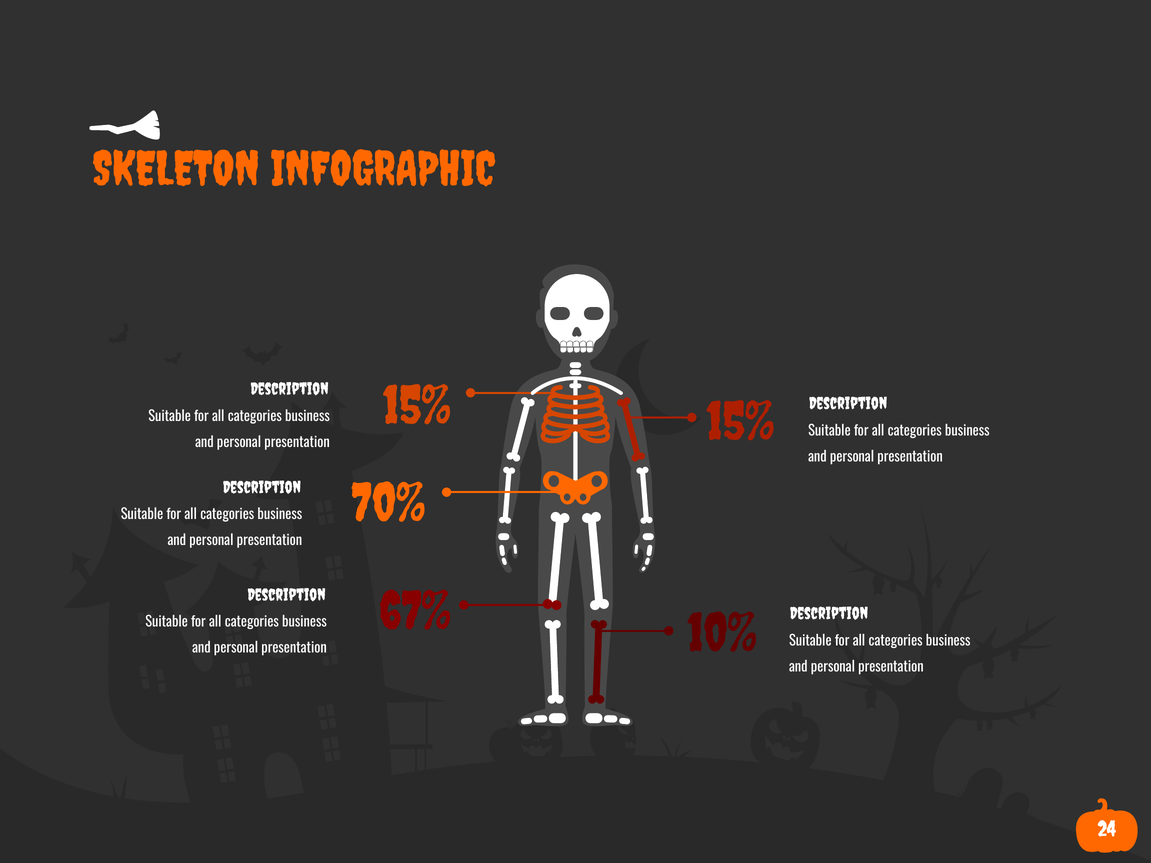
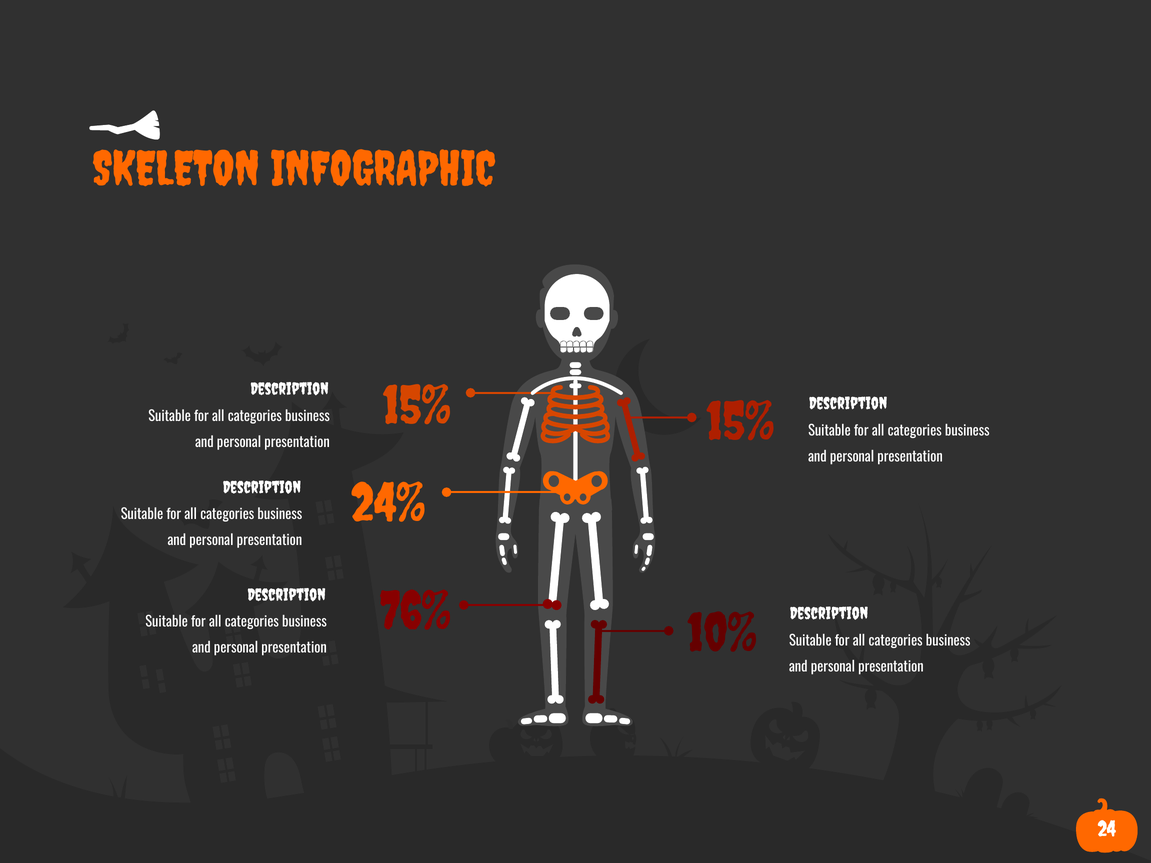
70%: 70% -> 24%
67%: 67% -> 76%
